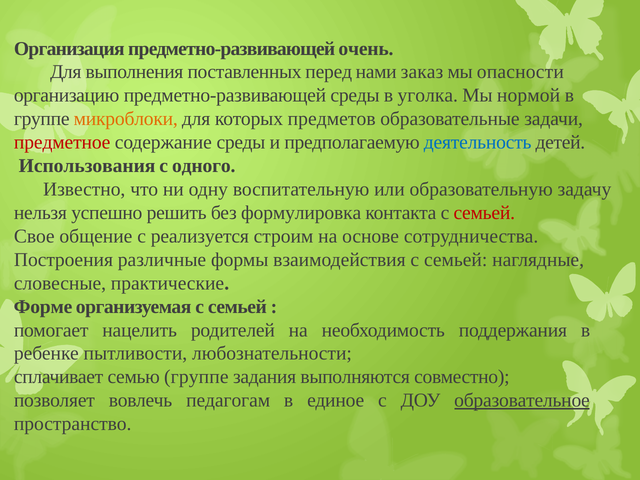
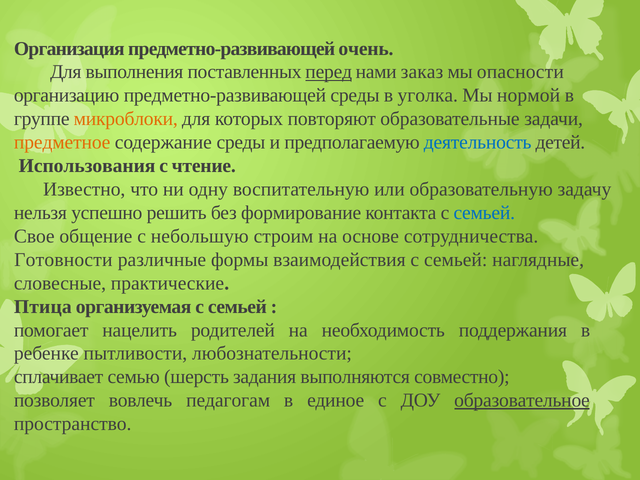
перед underline: none -> present
предметов: предметов -> повторяют
предметное colour: red -> orange
одного: одного -> чтение
формулировка: формулировка -> формирование
семьей at (484, 213) colour: red -> blue
реализуется: реализуется -> небольшую
Построения: Построения -> Готовности
Форме: Форме -> Птица
семью группе: группе -> шерсть
